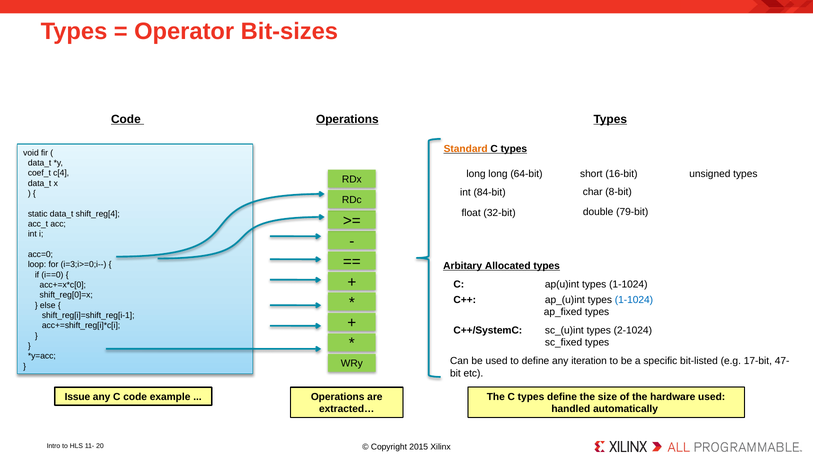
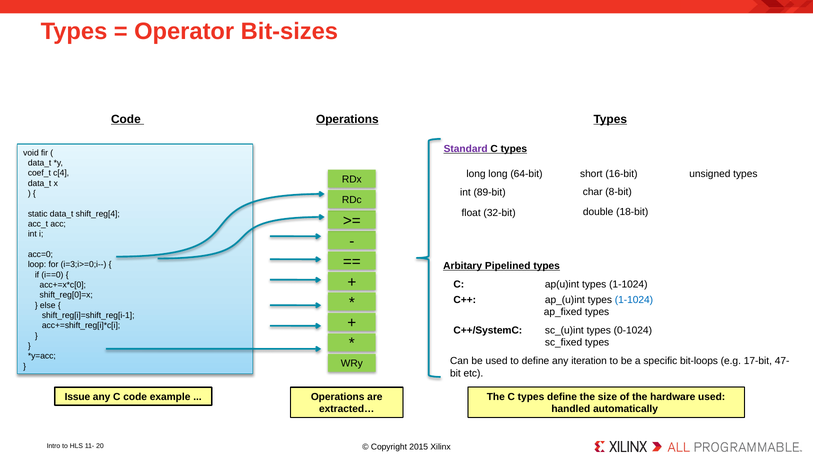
Standard colour: orange -> purple
84-bit: 84-bit -> 89-bit
79-bit: 79-bit -> 18-bit
Allocated: Allocated -> Pipelined
2-1024: 2-1024 -> 0-1024
bit-listed: bit-listed -> bit-loops
